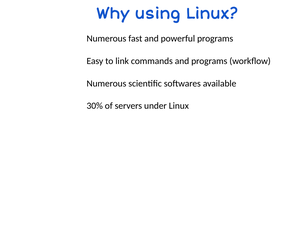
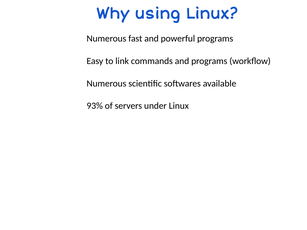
30%: 30% -> 93%
